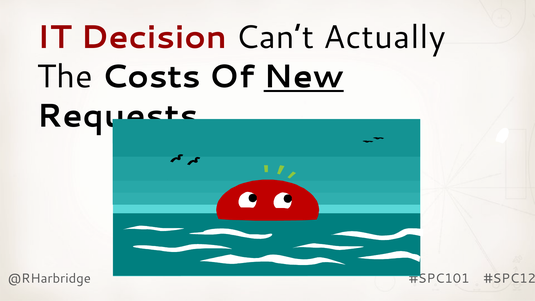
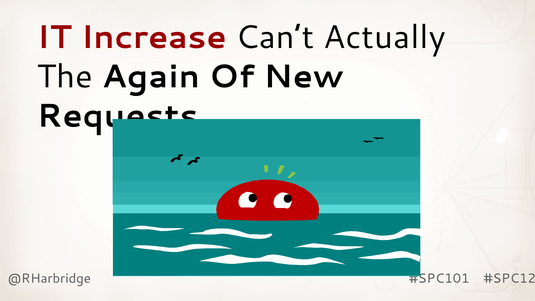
Decision: Decision -> Increase
Costs: Costs -> Again
New underline: present -> none
